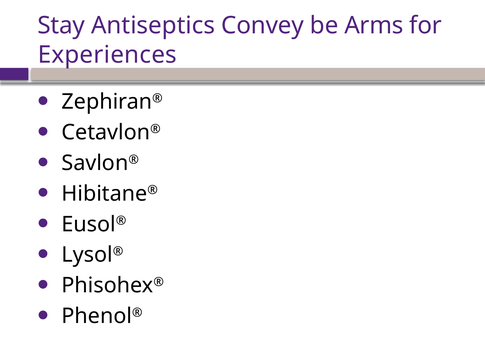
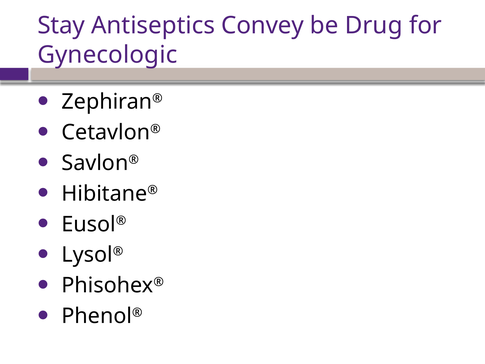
Arms: Arms -> Drug
Experiences: Experiences -> Gynecologic
